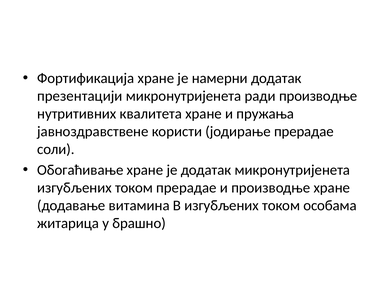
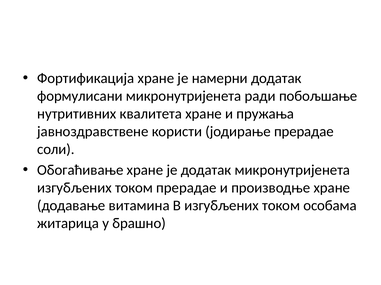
презентацији: презентацији -> формулисани
ради производње: производње -> побољшање
